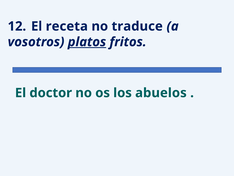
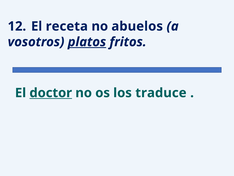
traduce: traduce -> abuelos
doctor underline: none -> present
abuelos: abuelos -> traduce
